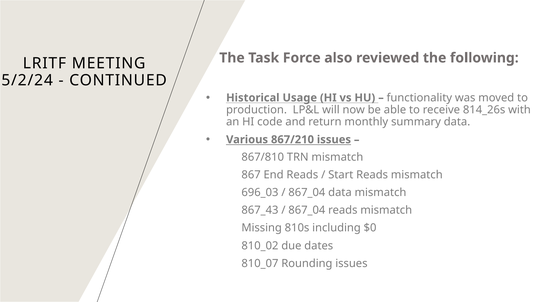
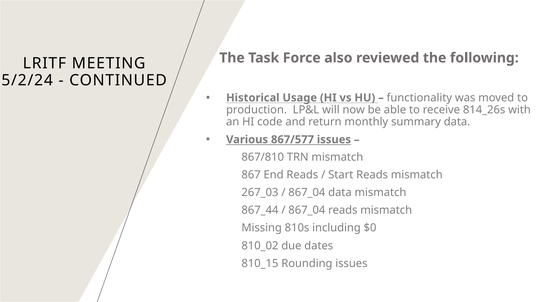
867/210: 867/210 -> 867/577
696_03: 696_03 -> 267_03
867_43: 867_43 -> 867_44
810_07: 810_07 -> 810_15
